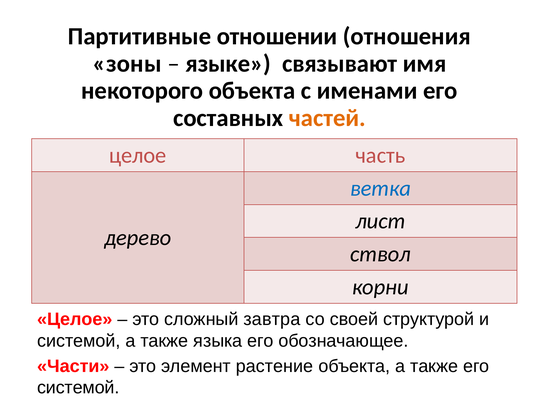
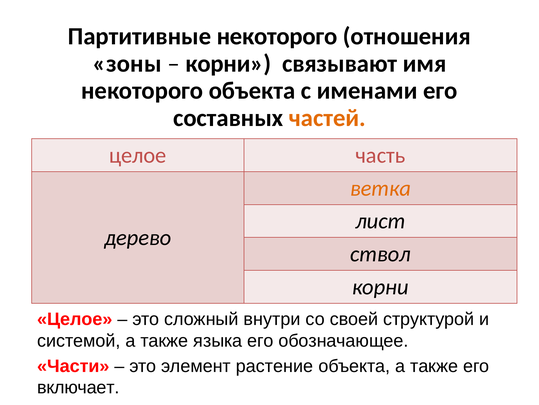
Партитивные отношении: отношении -> некоторого
языке at (228, 63): языке -> корни
ветка colour: blue -> orange
завтра: завтра -> внутри
системой at (78, 387): системой -> включает
